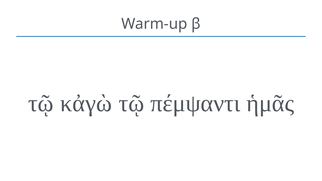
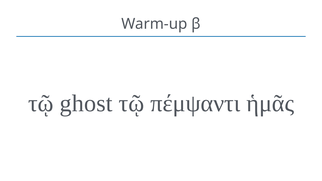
κἀγὼ: κἀγὼ -> ghost
